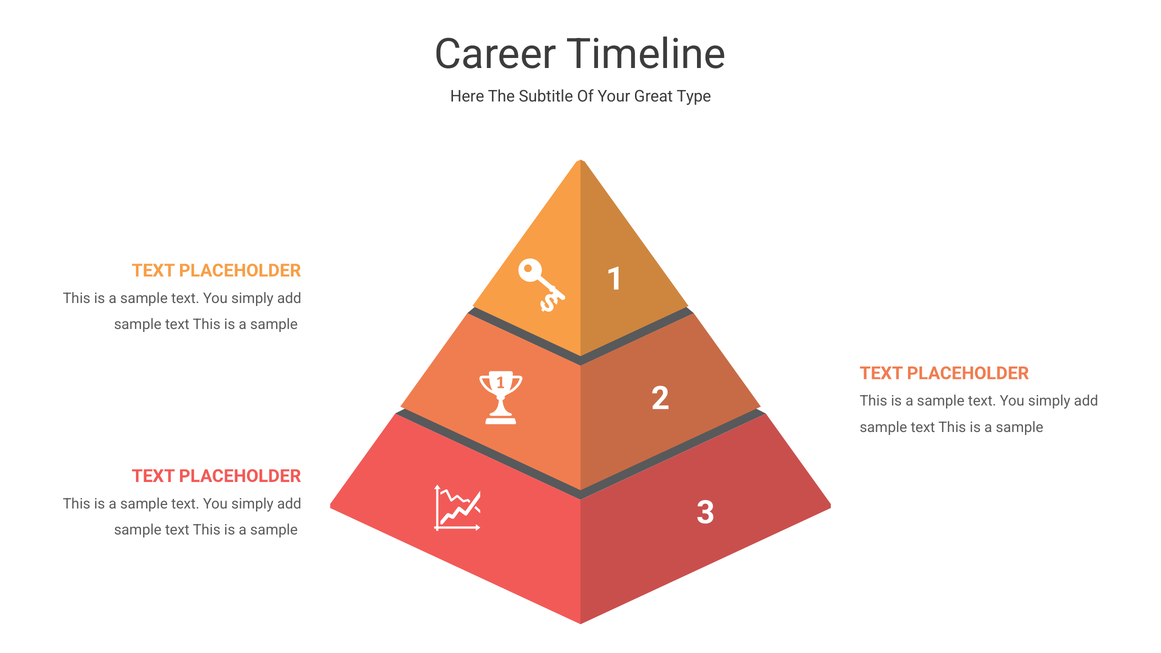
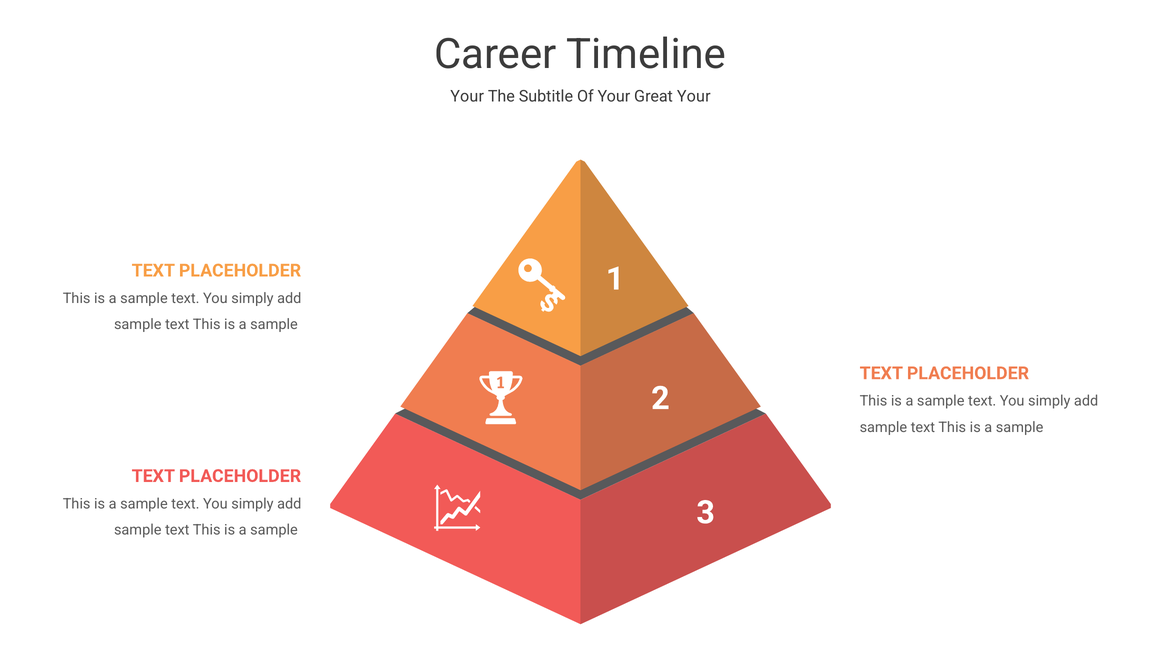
Here at (467, 96): Here -> Your
Great Type: Type -> Your
